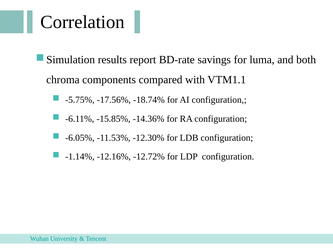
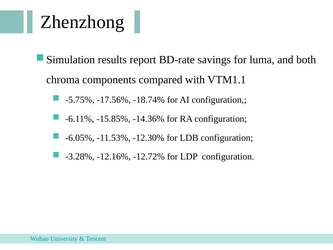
Correlation: Correlation -> Zhenzhong
-1.14%: -1.14% -> -3.28%
